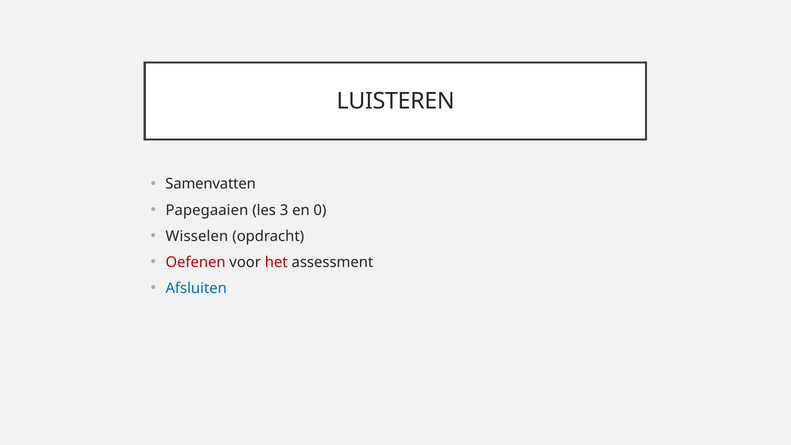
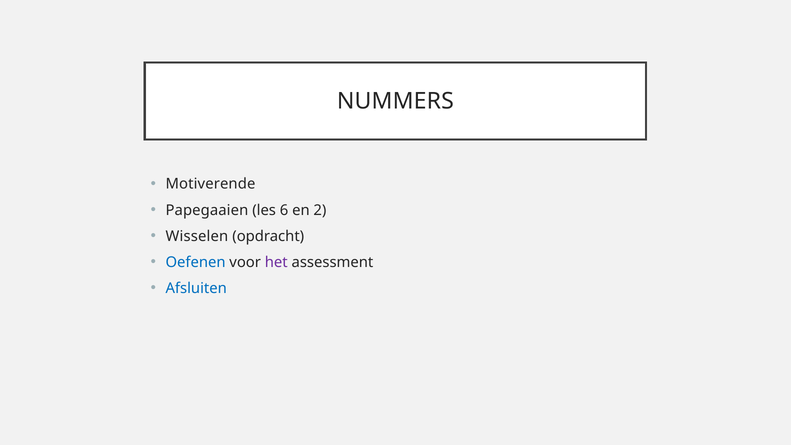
LUISTEREN: LUISTEREN -> NUMMERS
Samenvatten: Samenvatten -> Motiverende
3: 3 -> 6
0: 0 -> 2
Oefenen colour: red -> blue
het colour: red -> purple
